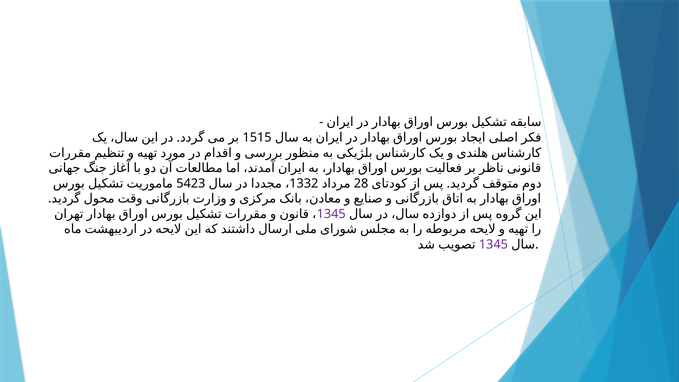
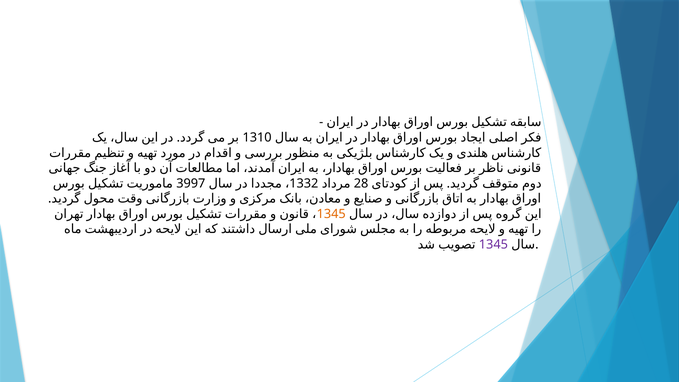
1515: 1515 -> 1310
5423: 5423 -> 3997
1345 at (331, 214) colour: purple -> orange
